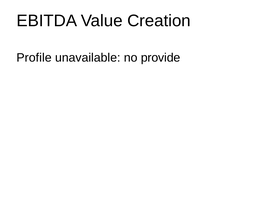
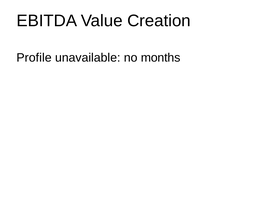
provide: provide -> months
